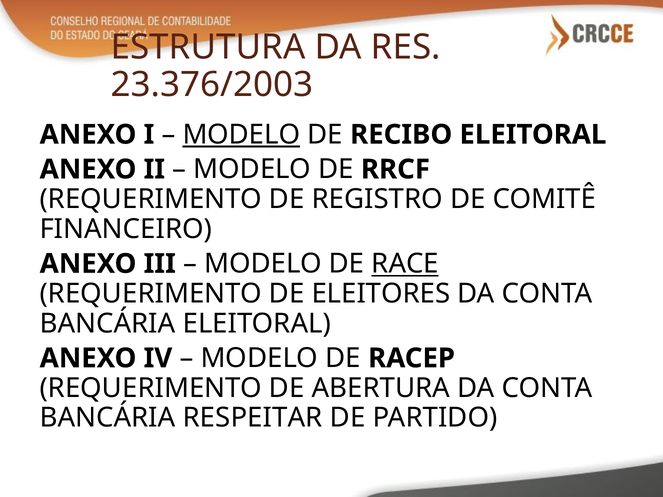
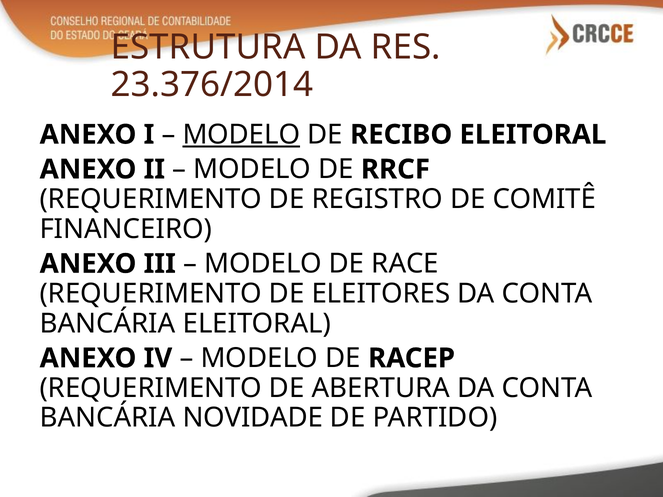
23.376/2003: 23.376/2003 -> 23.376/2014
RACE underline: present -> none
RESPEITAR: RESPEITAR -> NOVIDADE
